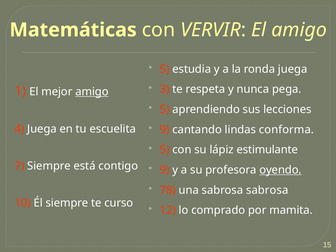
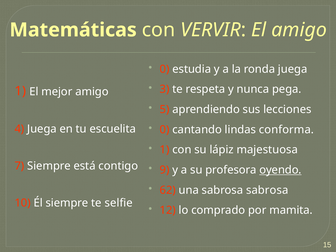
5 at (165, 69): 5 -> 0
amigo at (92, 92) underline: present -> none
9 at (165, 130): 9 -> 0
5 at (165, 150): 5 -> 1
estimulante: estimulante -> majestuosa
78: 78 -> 62
curso: curso -> selfie
